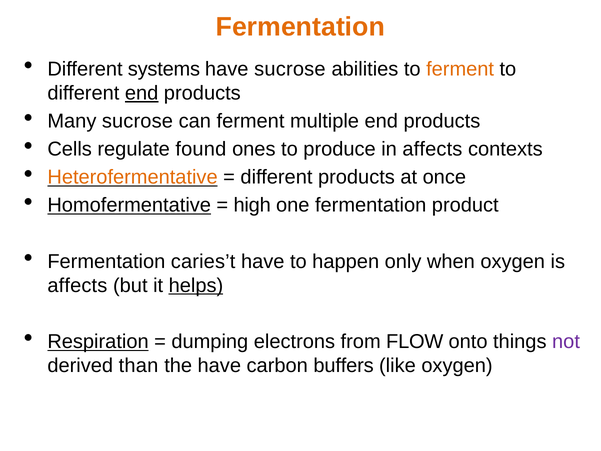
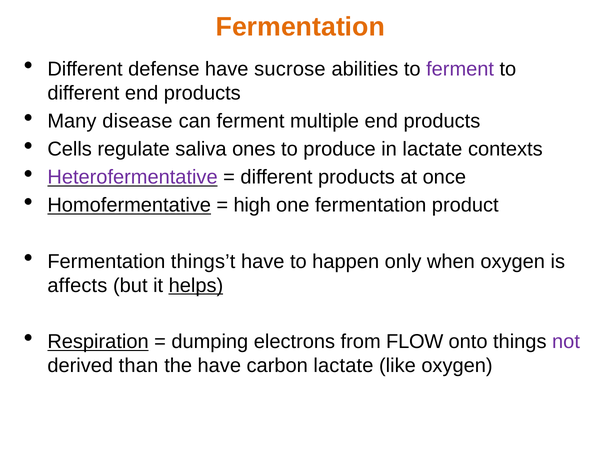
systems: systems -> defense
ferment at (460, 69) colour: orange -> purple
end at (142, 93) underline: present -> none
Many sucrose: sucrose -> disease
found: found -> saliva
in affects: affects -> lactate
Heterofermentative colour: orange -> purple
caries’t: caries’t -> things’t
carbon buffers: buffers -> lactate
